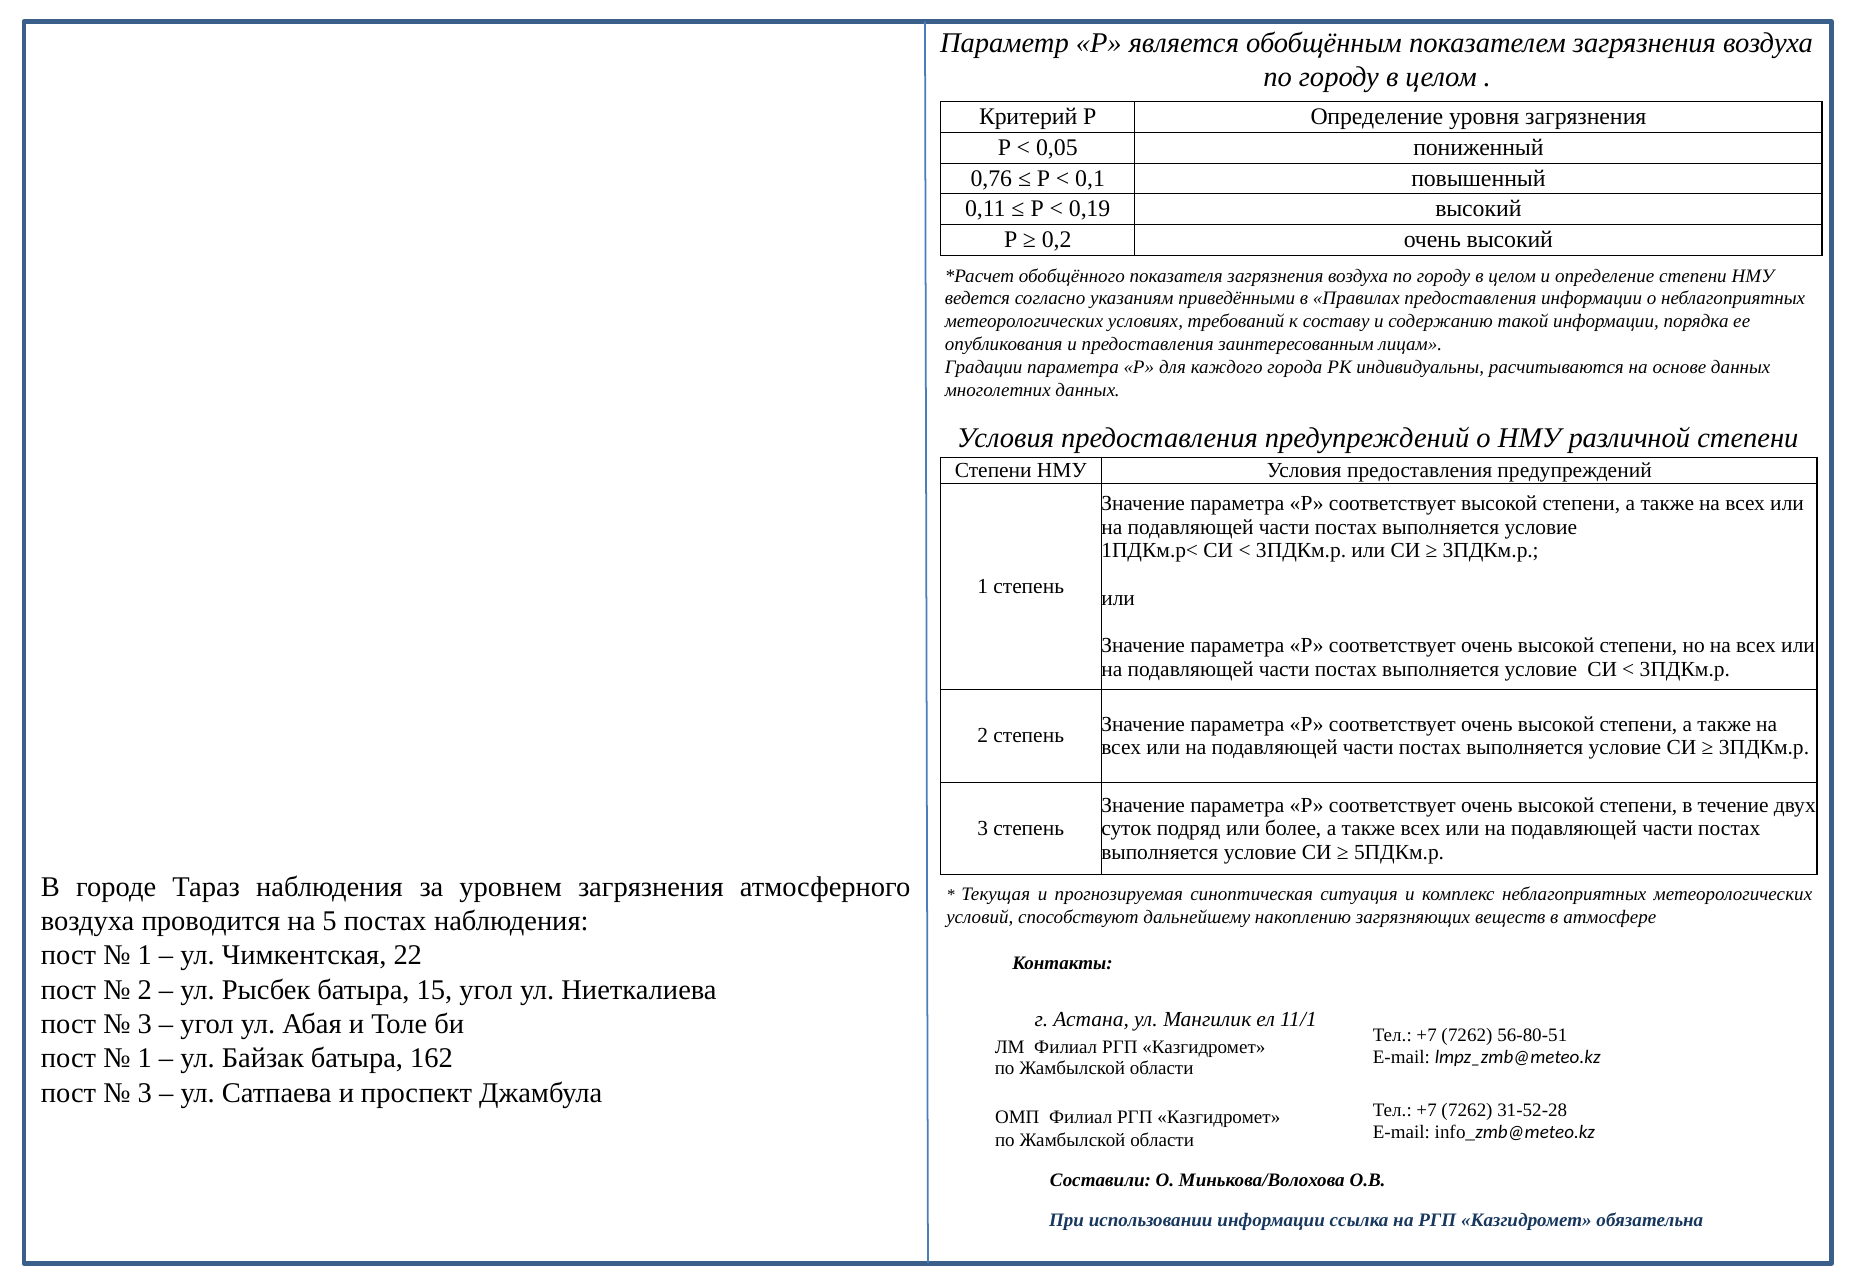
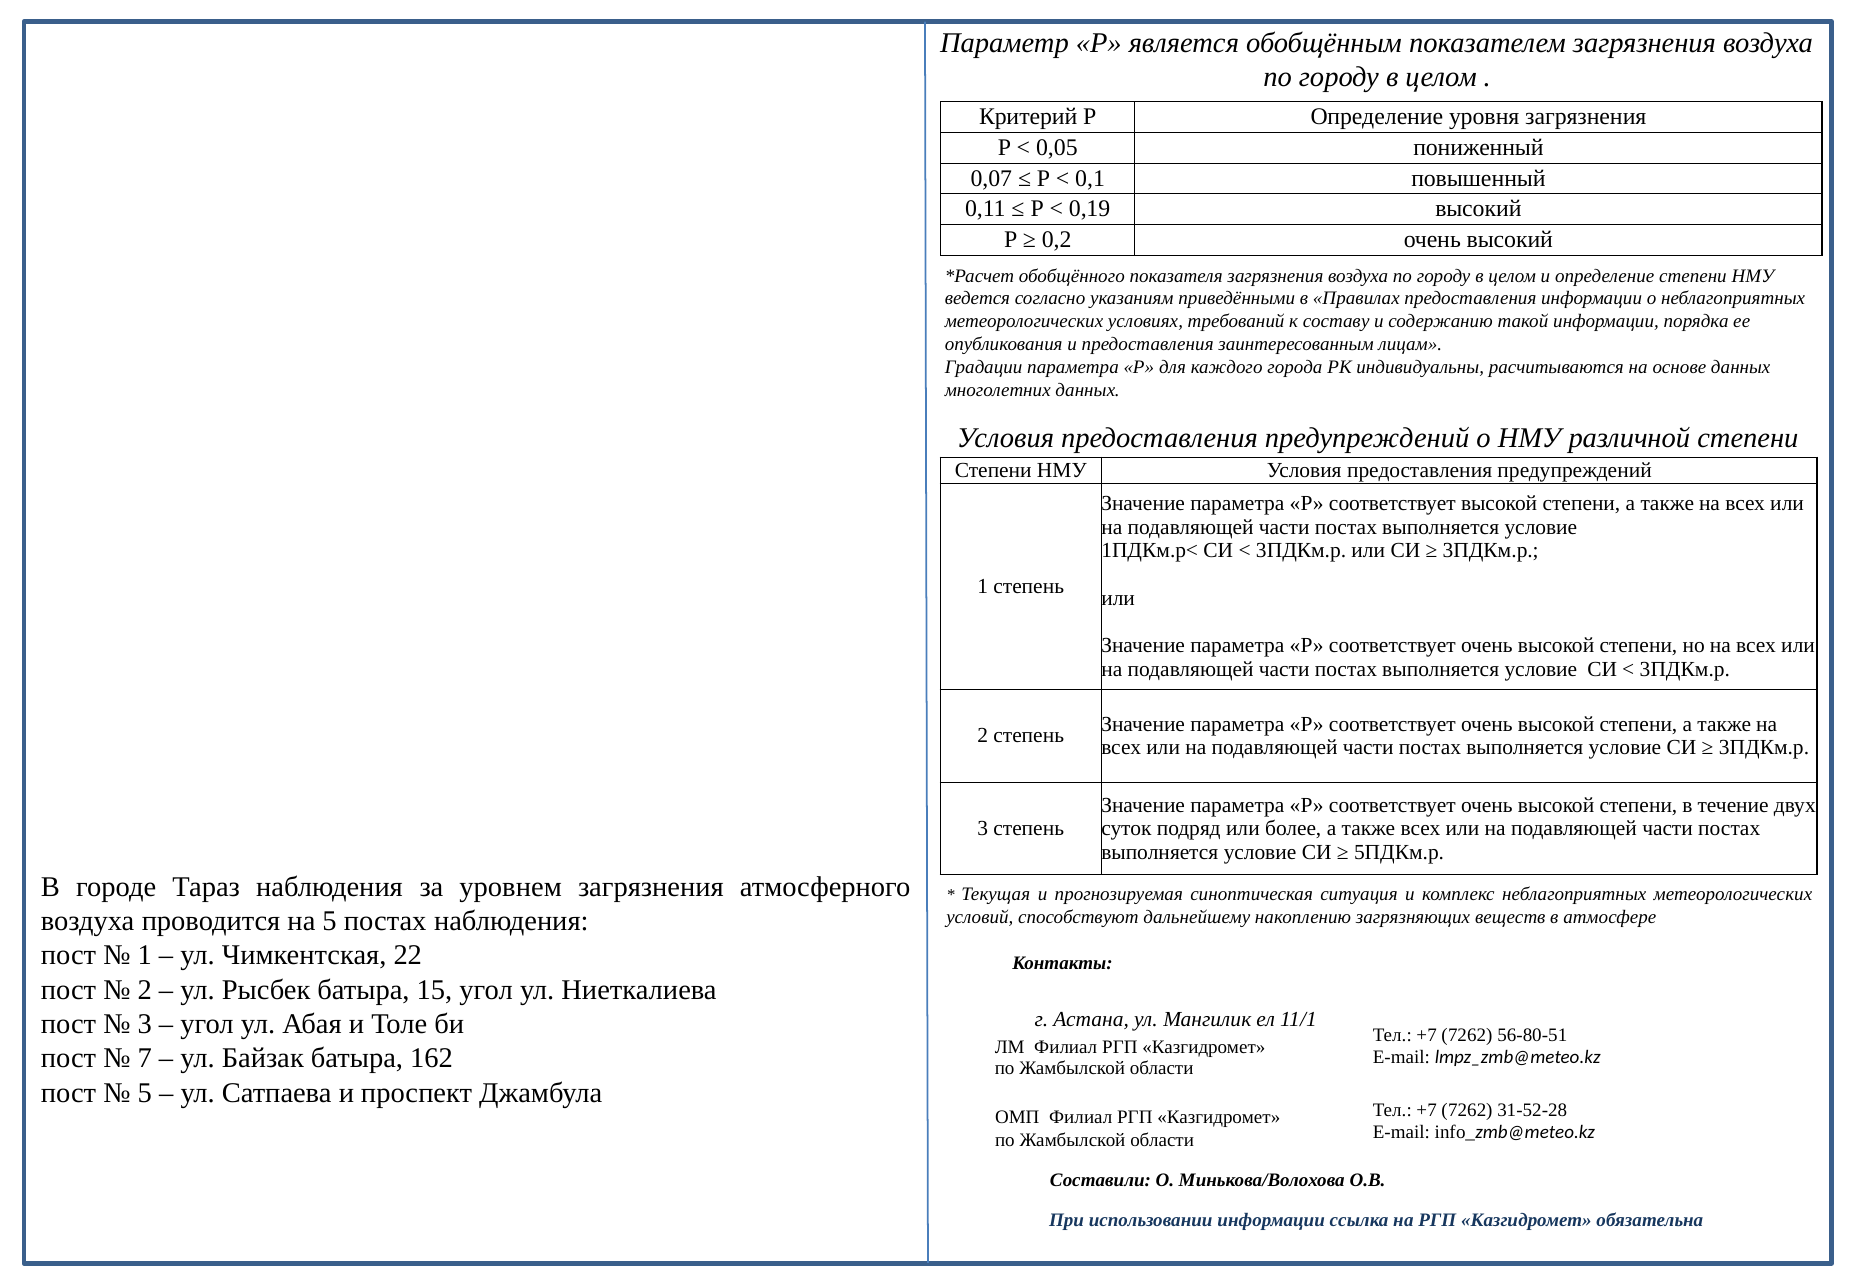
0,76: 0,76 -> 0,07
1 at (145, 1058): 1 -> 7
3 at (145, 1093): 3 -> 5
